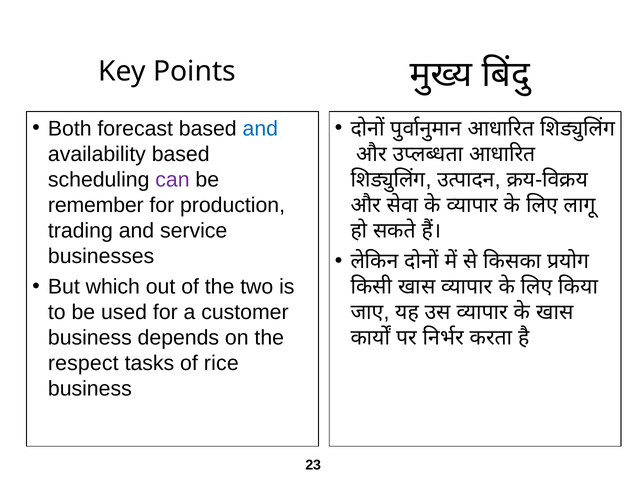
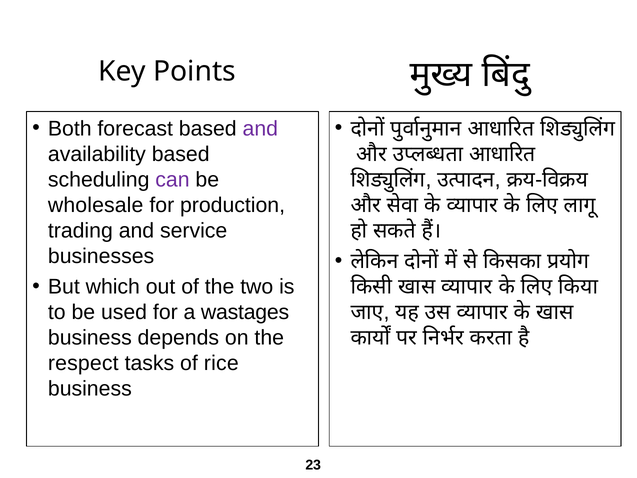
and at (260, 129) colour: blue -> purple
remember: remember -> wholesale
customer: customer -> wastages
